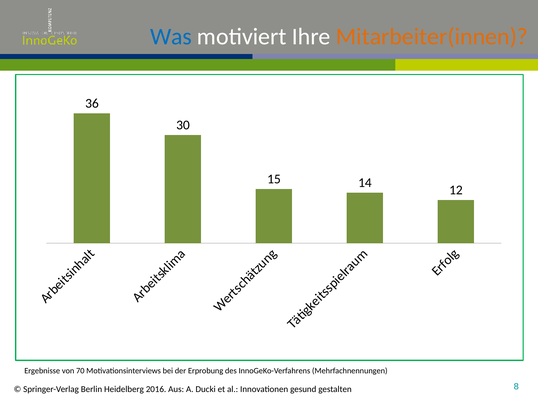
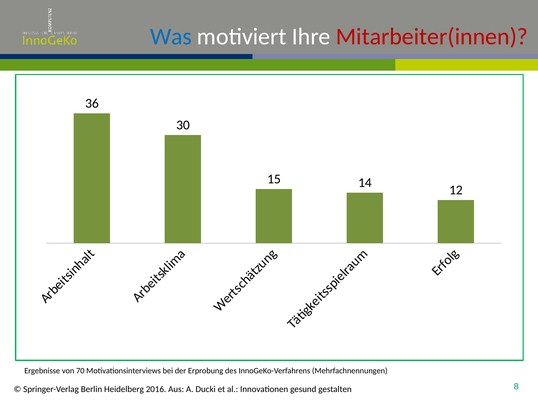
Mitarbeiter(innen colour: orange -> red
